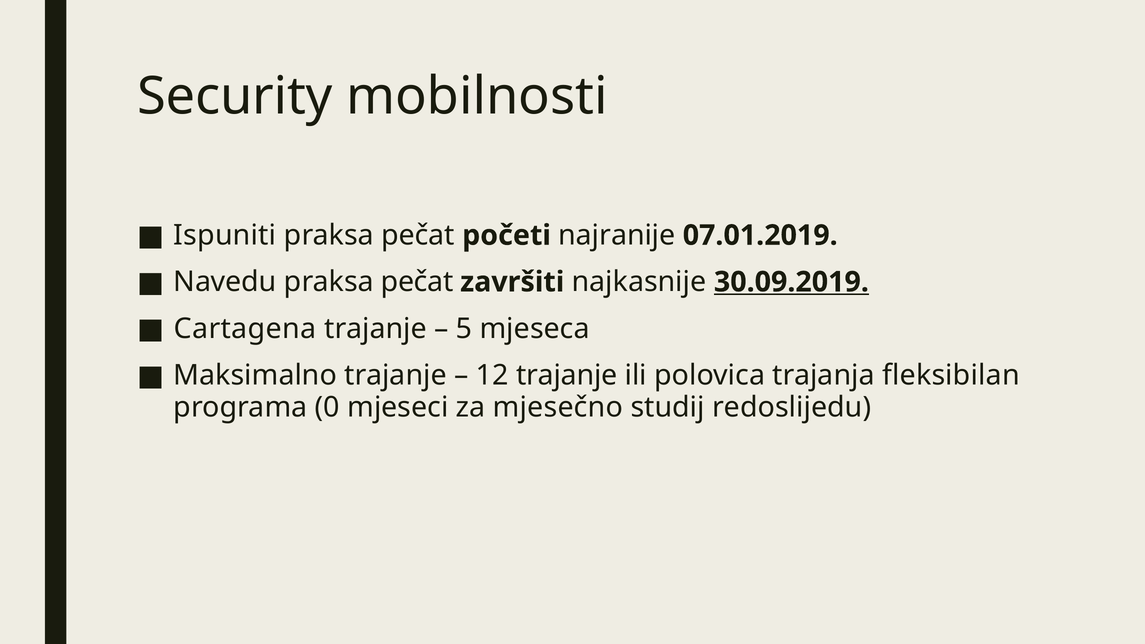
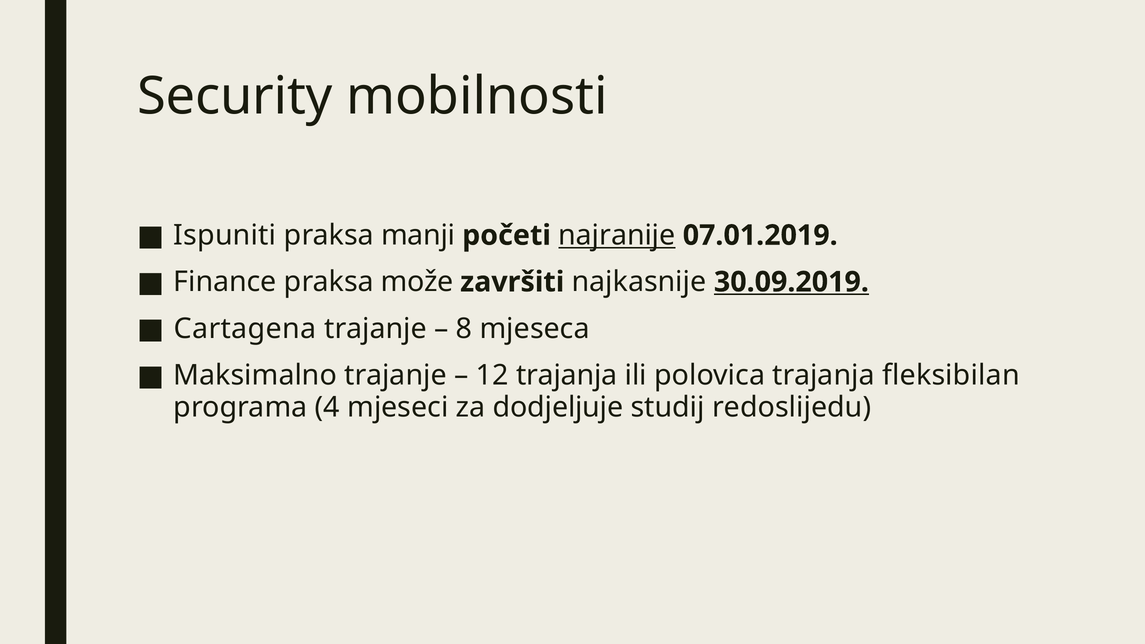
pečat at (418, 235): pečat -> manji
najranije underline: none -> present
Navedu: Navedu -> Finance
pečat at (417, 282): pečat -> može
5: 5 -> 8
12 trajanje: trajanje -> trajanja
0: 0 -> 4
mjesečno: mjesečno -> dodjeljuje
